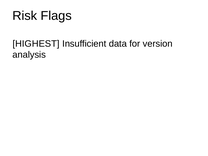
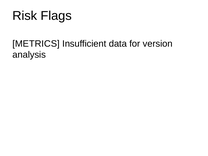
HIGHEST: HIGHEST -> METRICS
